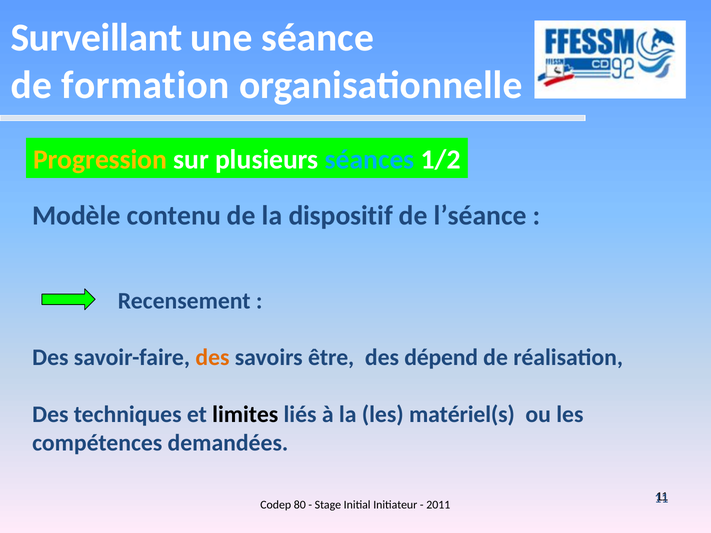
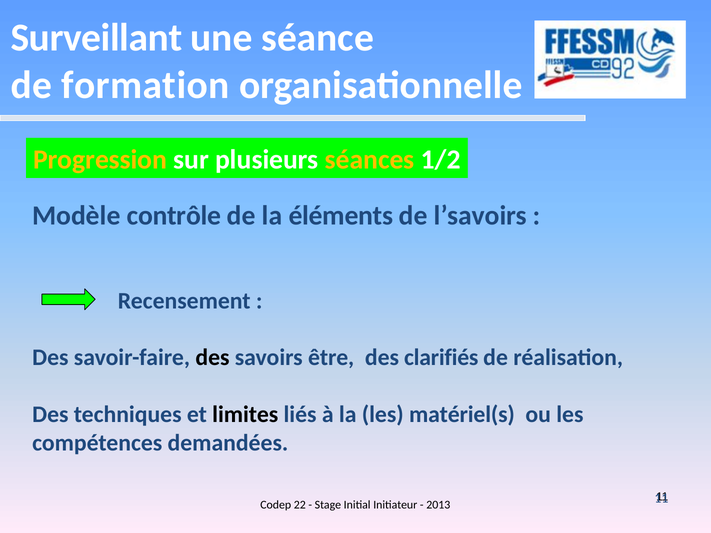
séances colour: light blue -> yellow
contenu: contenu -> contrôle
dispositif: dispositif -> éléments
l’séance: l’séance -> l’savoirs
des at (212, 358) colour: orange -> black
dépend: dépend -> clarifiés
80: 80 -> 22
2011: 2011 -> 2013
